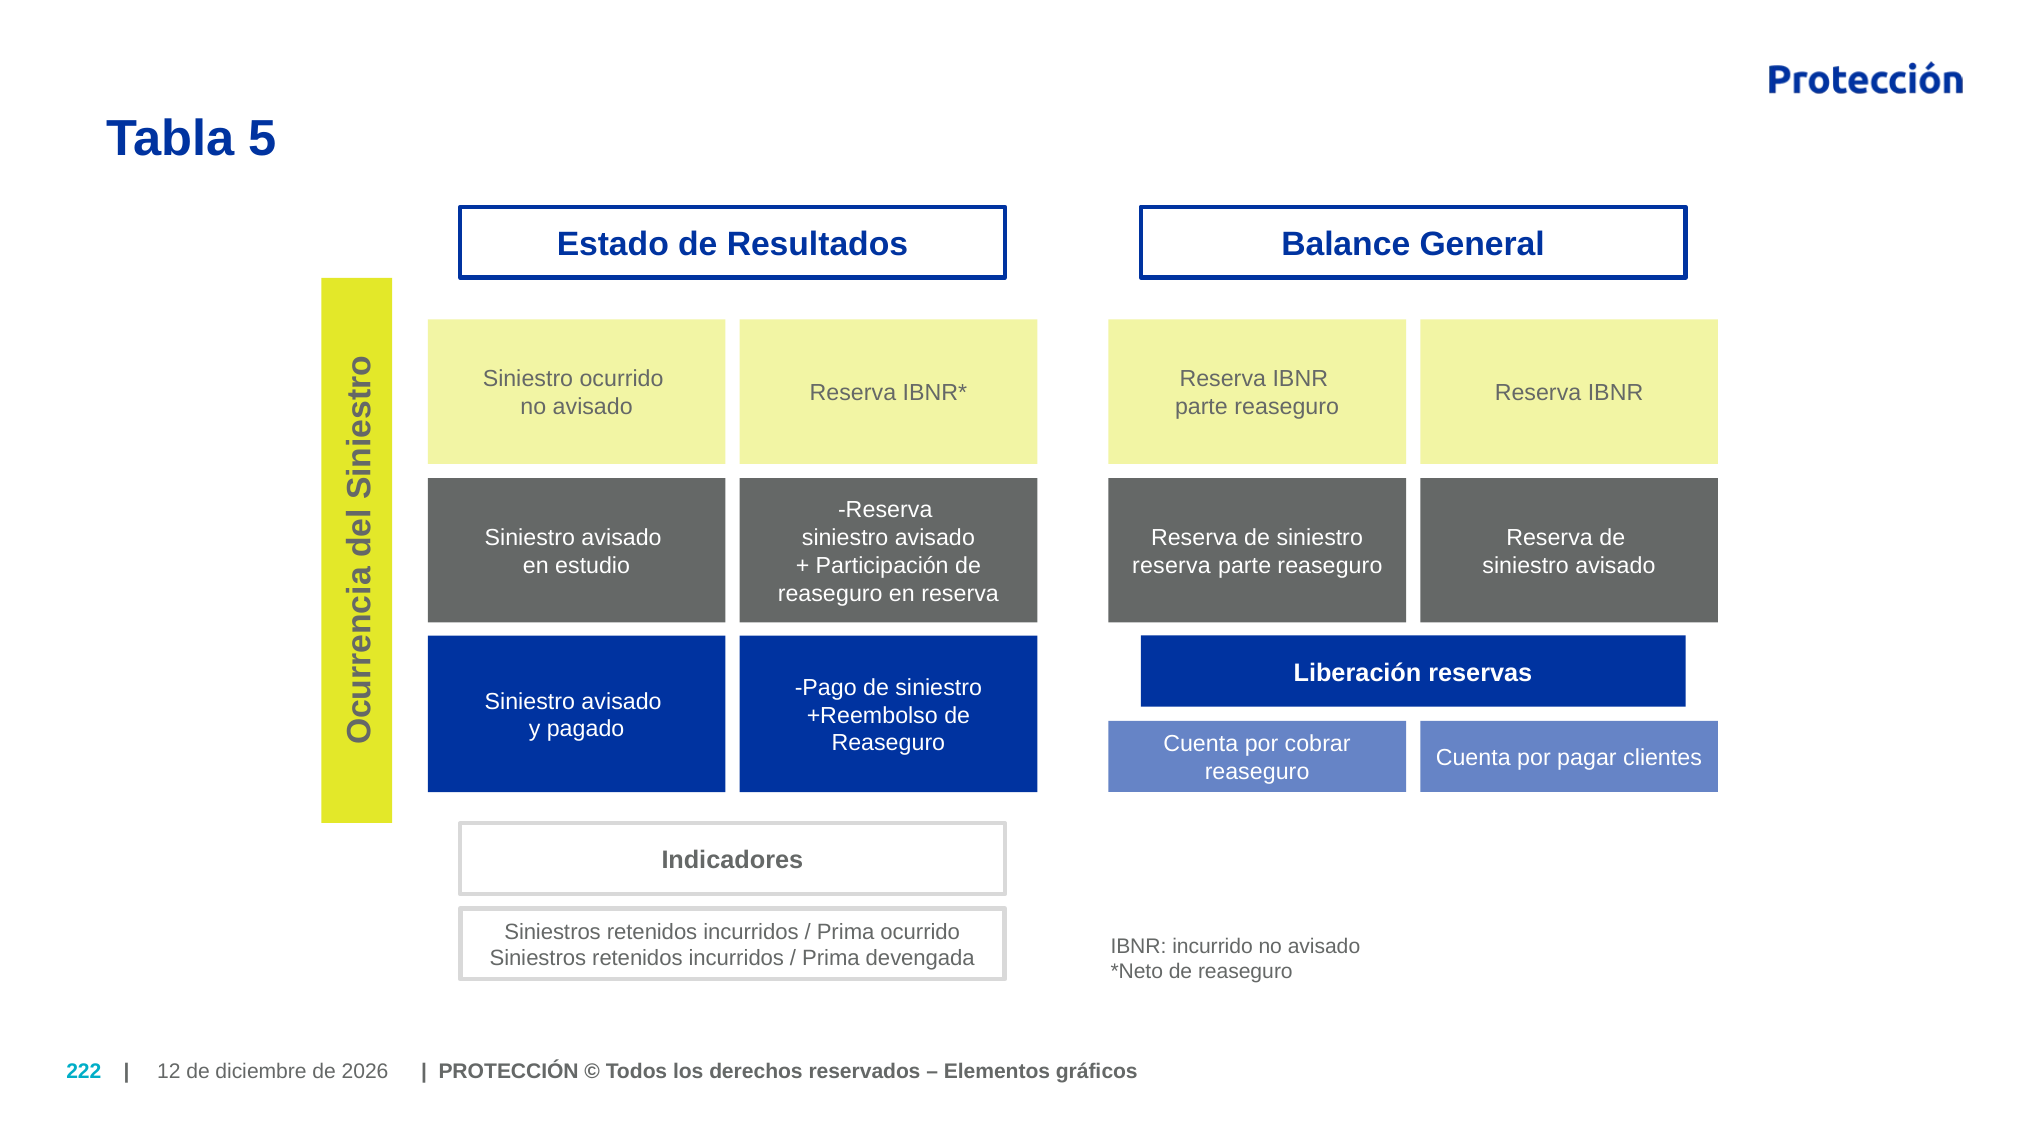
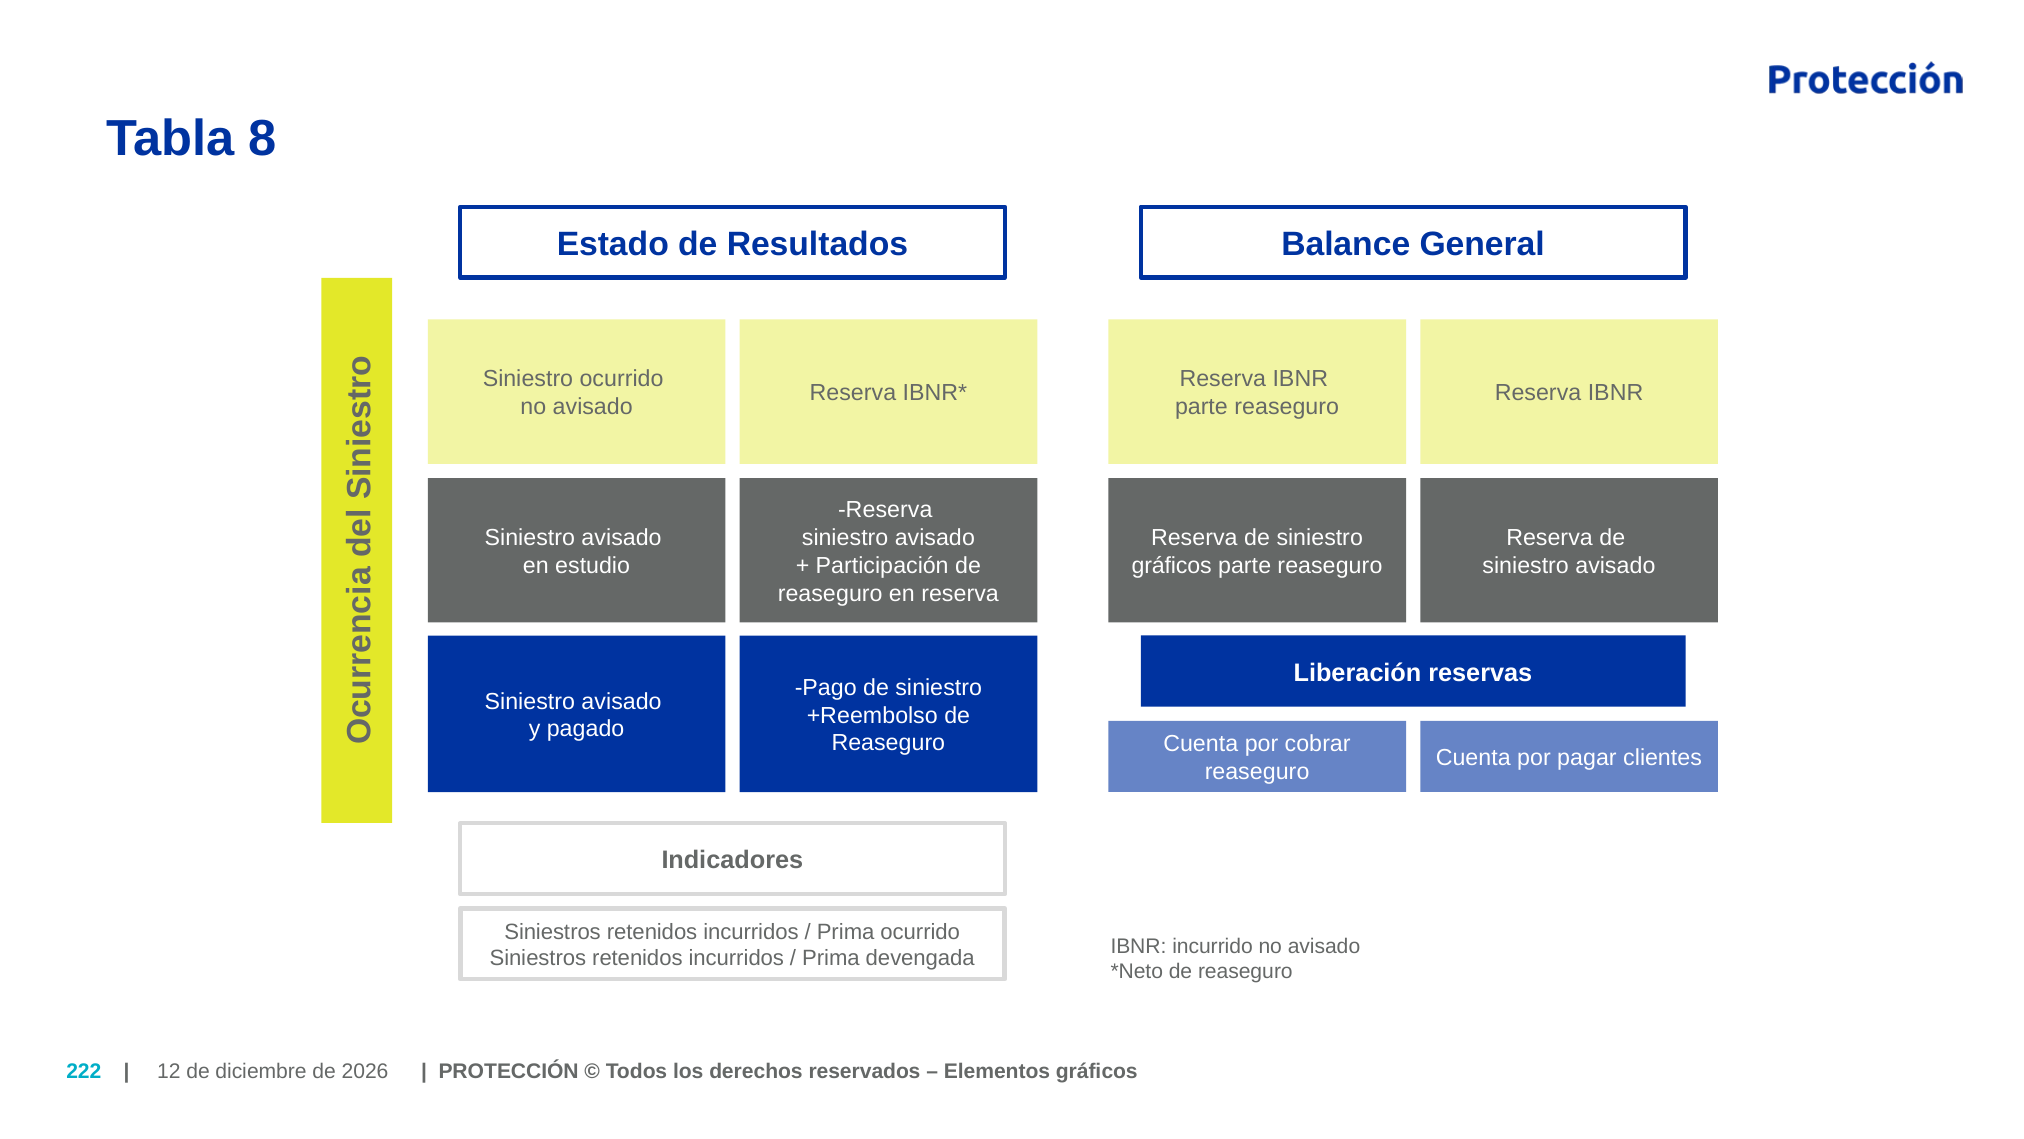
5: 5 -> 8
reserva at (1172, 566): reserva -> gráficos
